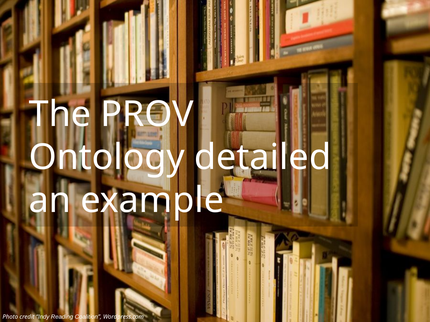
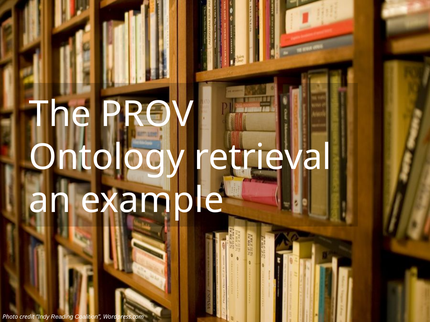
detailed: detailed -> retrieval
